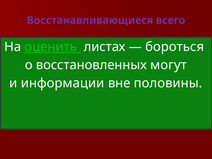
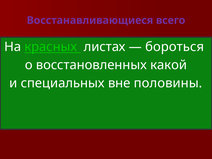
оценить: оценить -> красных
могут: могут -> какой
информации: информации -> специальных
